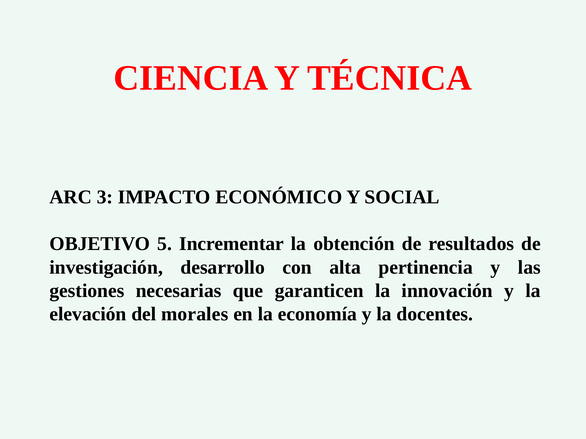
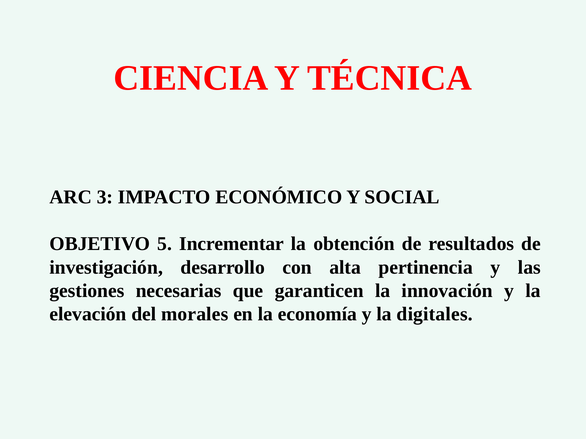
docentes: docentes -> digitales
